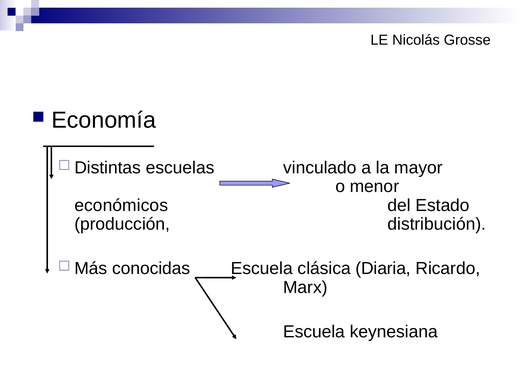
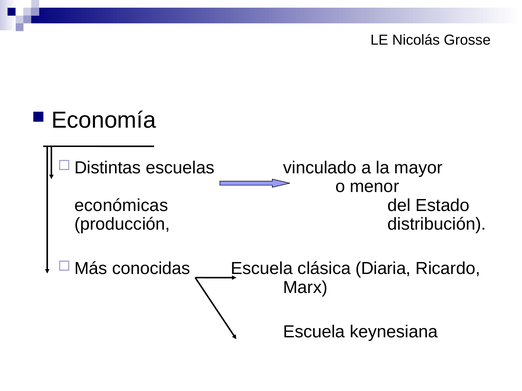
económicos: económicos -> económicas
